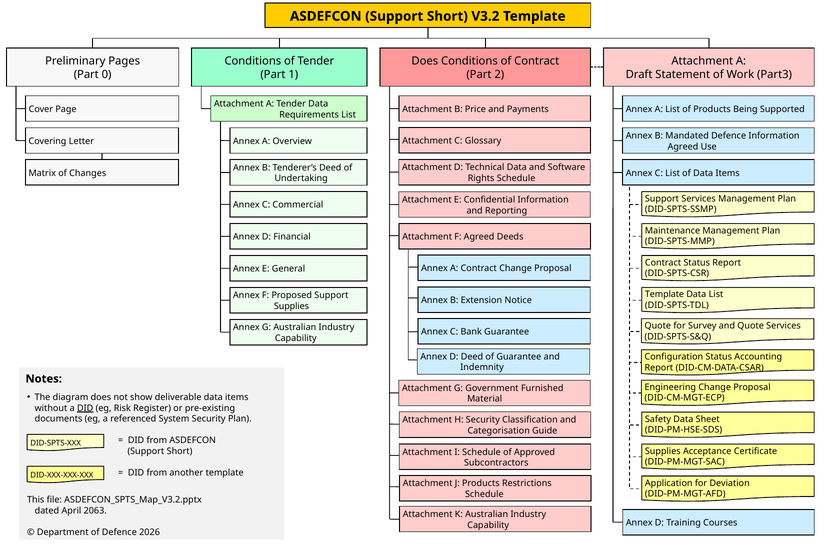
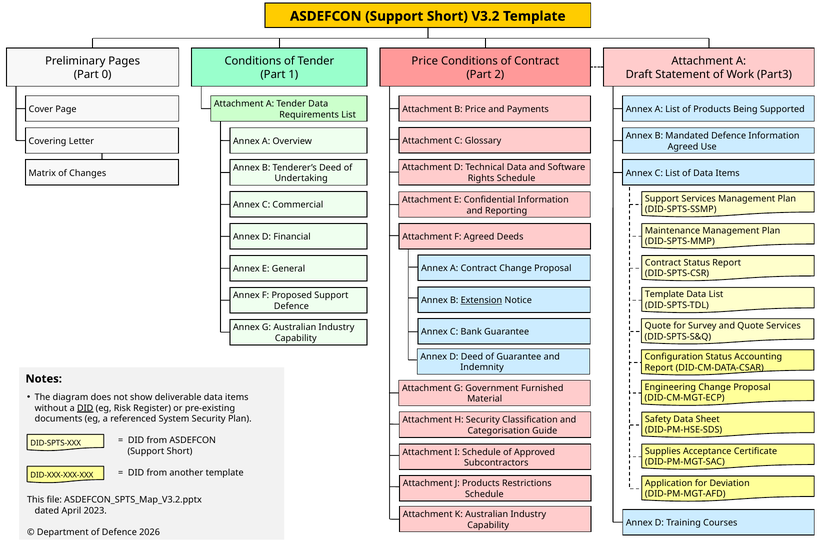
Does at (425, 61): Does -> Price
Extension underline: none -> present
Supplies at (291, 306): Supplies -> Defence
2063: 2063 -> 2023
